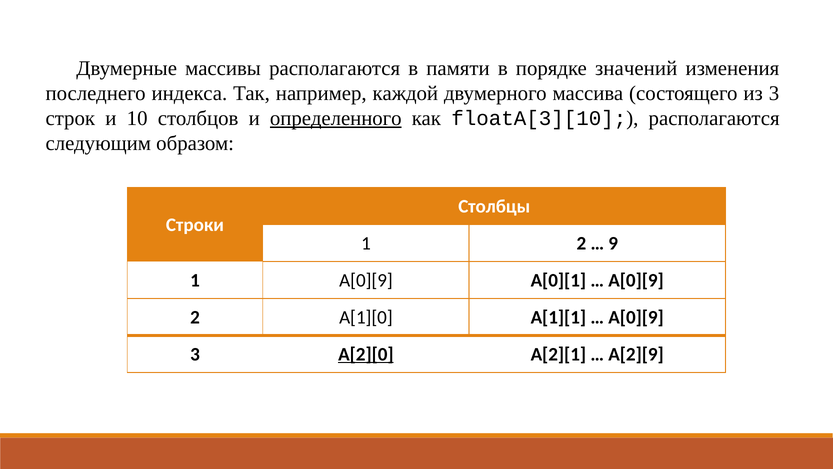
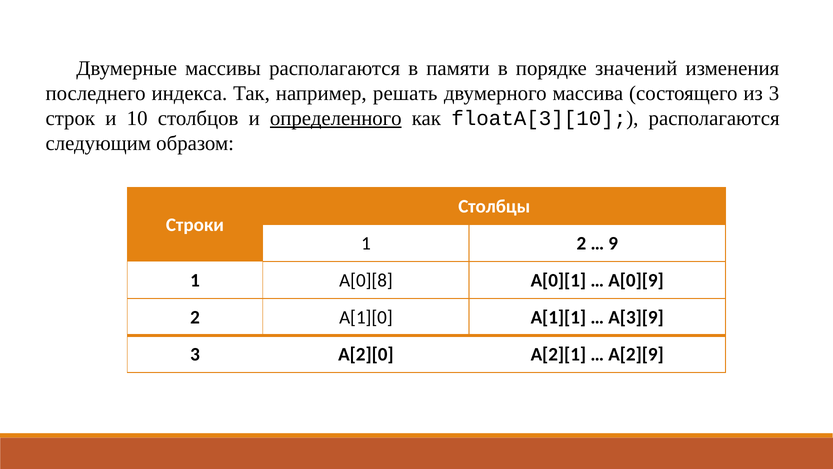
каждой: каждой -> решать
1 A[0][9: A[0][9 -> A[0][8
A[0][9 at (636, 317): A[0][9 -> A[3][9
A[2][0 underline: present -> none
